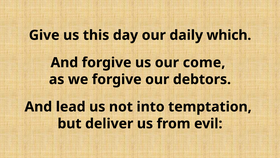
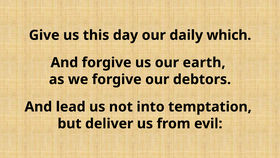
come: come -> earth
